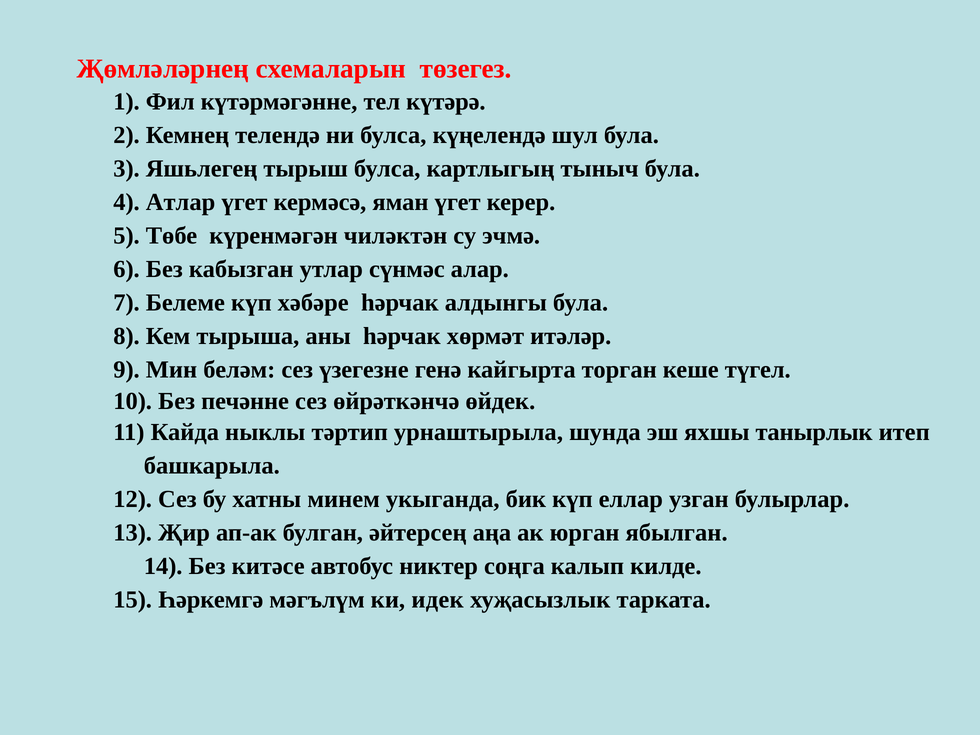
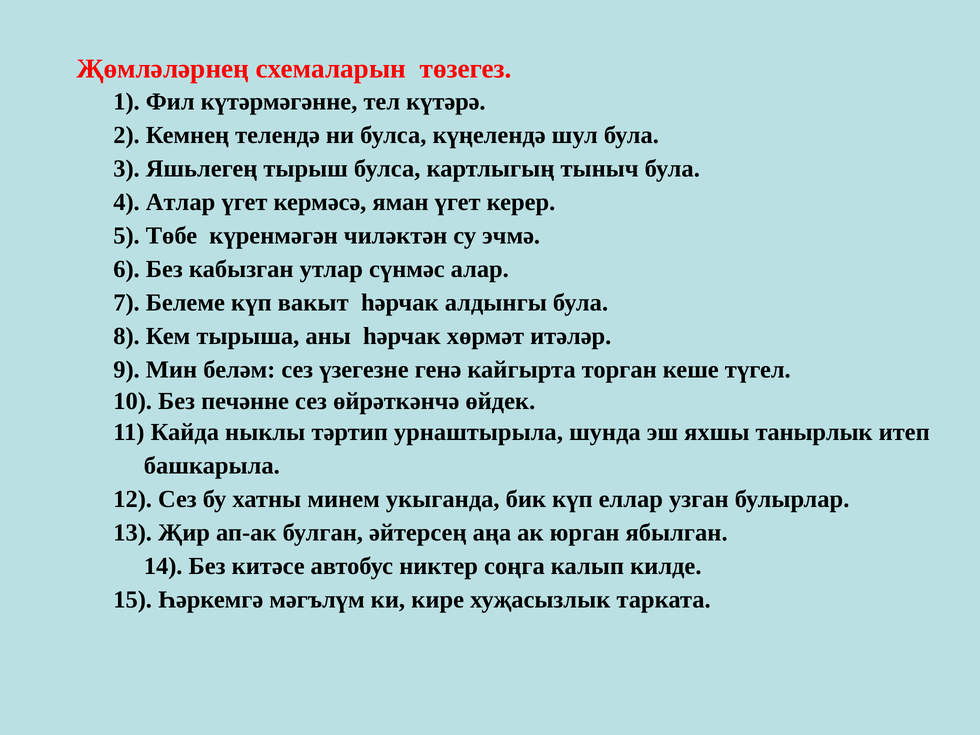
хәбәре: хәбәре -> вакыт
идек: идек -> кире
